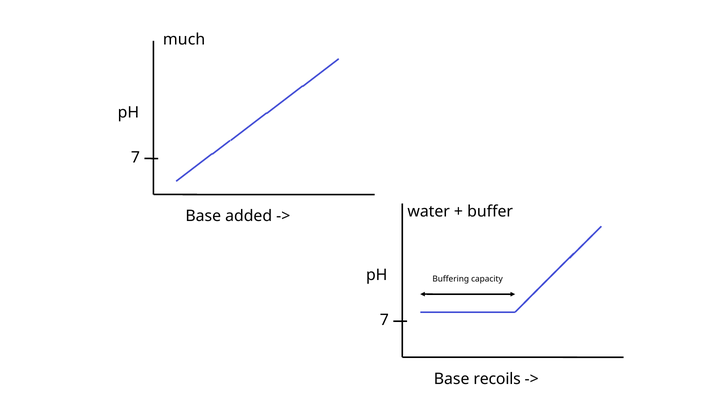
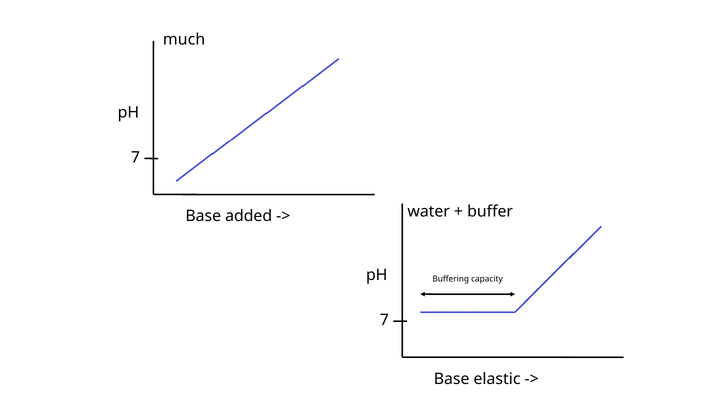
recoils: recoils -> elastic
